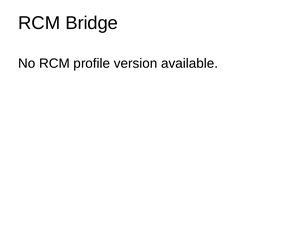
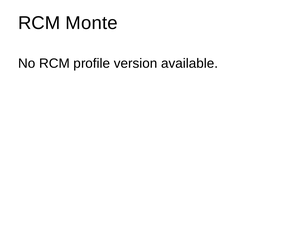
Bridge: Bridge -> Monte
